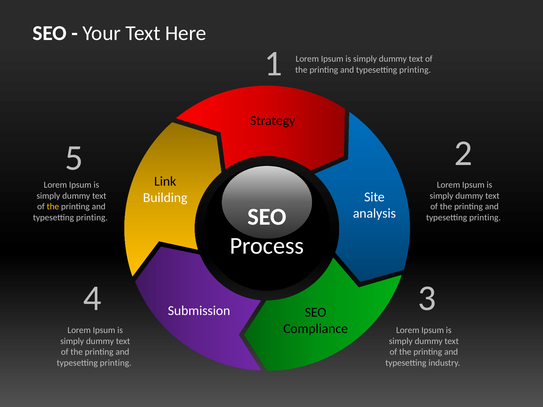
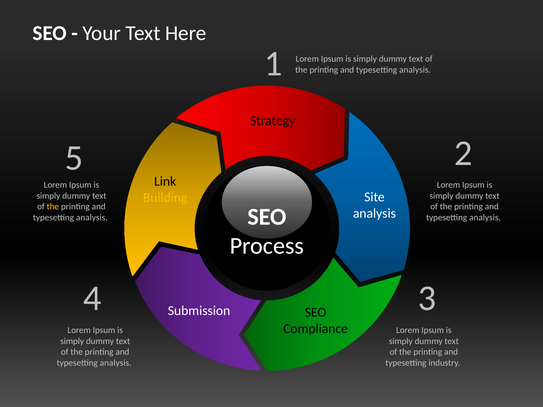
printing at (415, 70): printing -> analysis
Building colour: white -> yellow
printing at (92, 218): printing -> analysis
printing at (485, 218): printing -> analysis
printing at (116, 363): printing -> analysis
